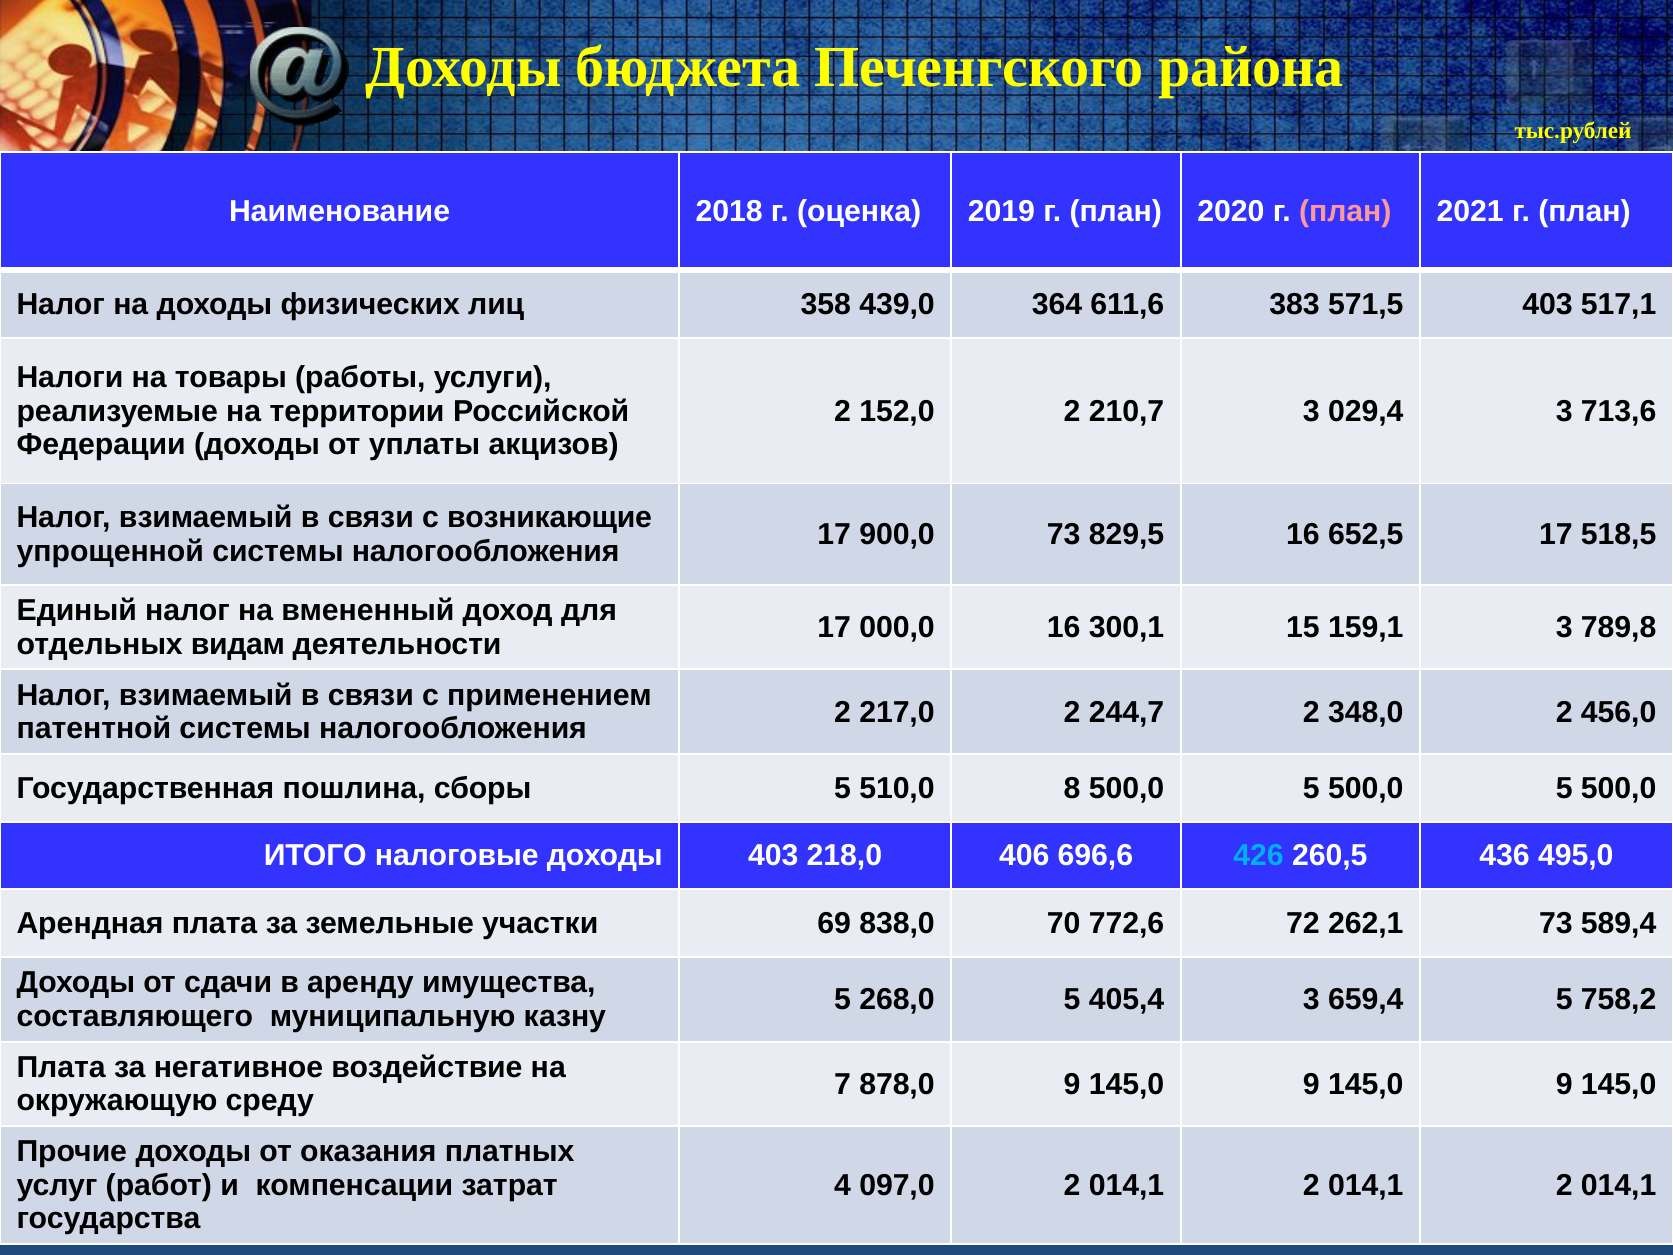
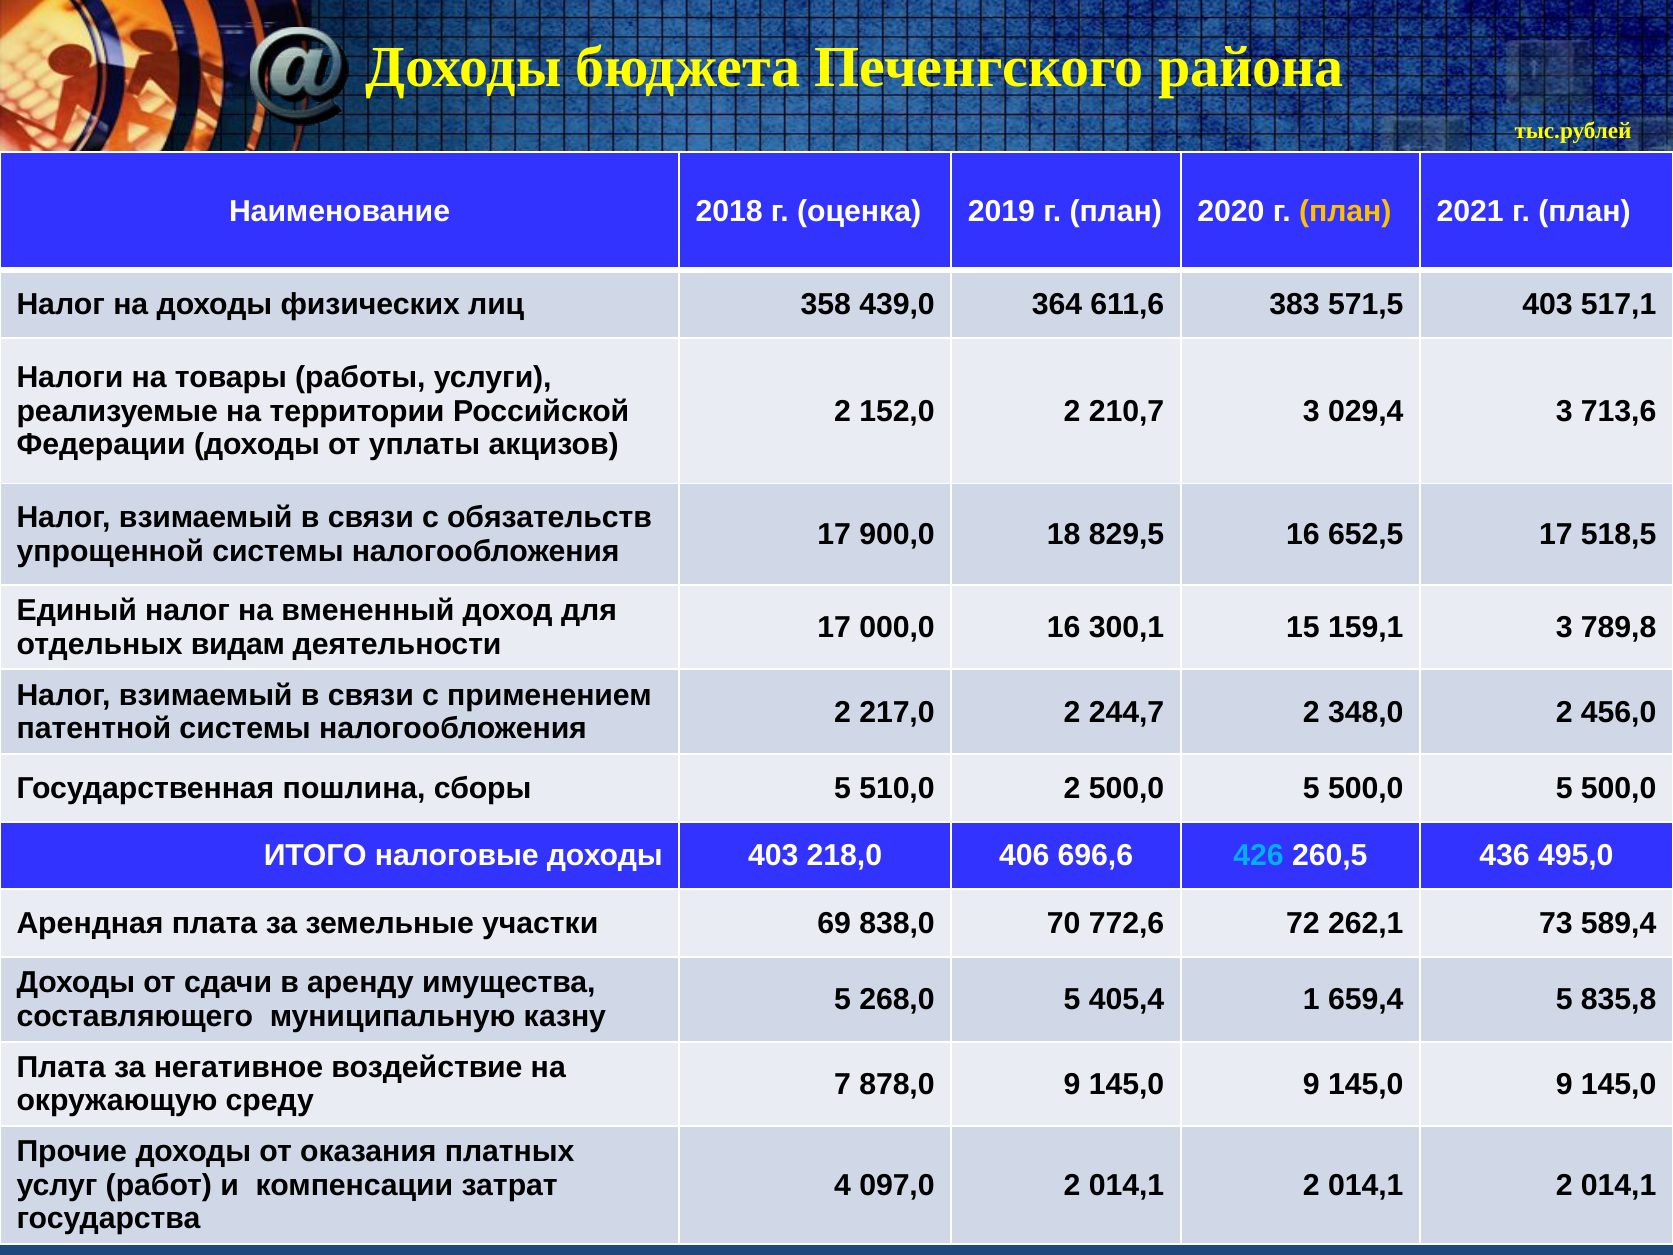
план at (1345, 212) colour: pink -> yellow
возникающие: возникающие -> обязательств
900,0 73: 73 -> 18
510,0 8: 8 -> 2
405,4 3: 3 -> 1
758,2: 758,2 -> 835,8
